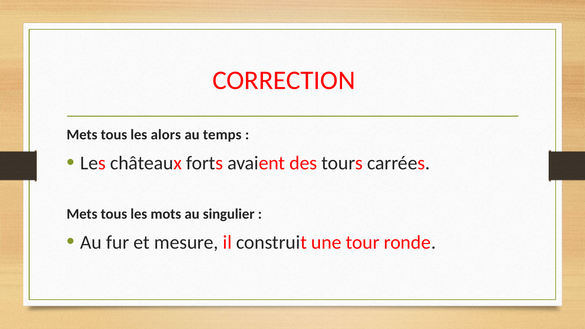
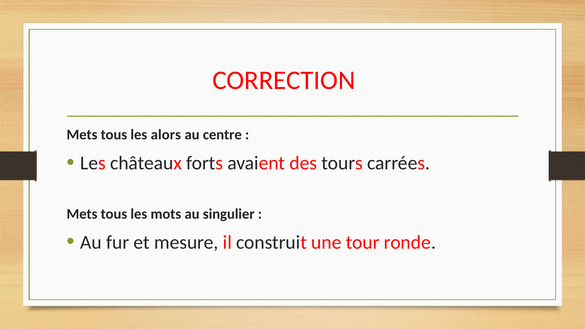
temps: temps -> centre
